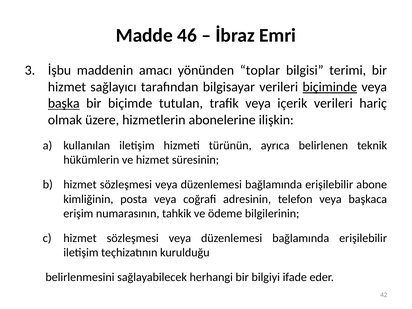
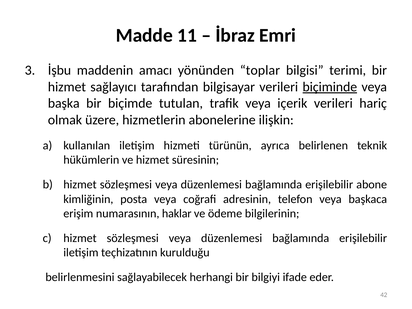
46: 46 -> 11
başka underline: present -> none
tahkik: tahkik -> haklar
